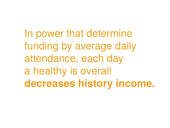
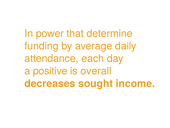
healthy: healthy -> positive
history: history -> sought
